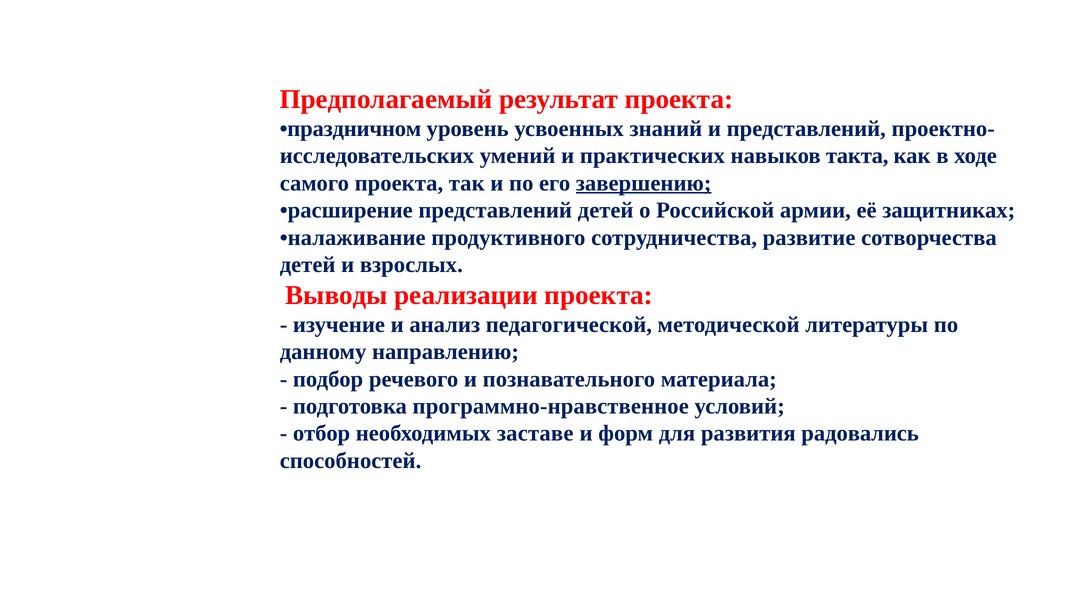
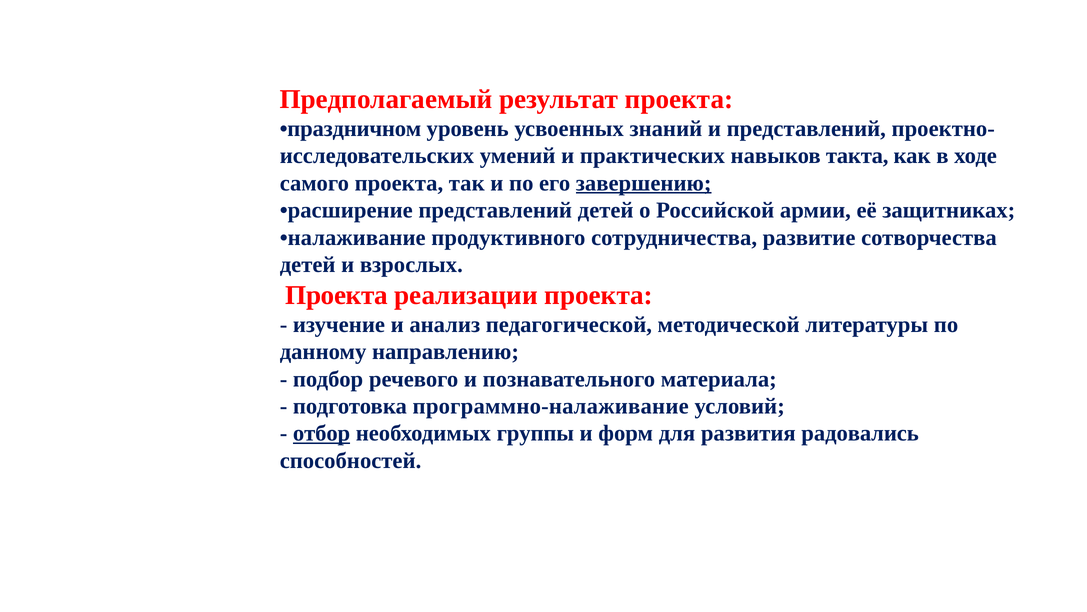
Выводы at (337, 295): Выводы -> Проекта
программно-нравственное: программно-нравственное -> программно-налаживание
отбор underline: none -> present
заставе: заставе -> группы
